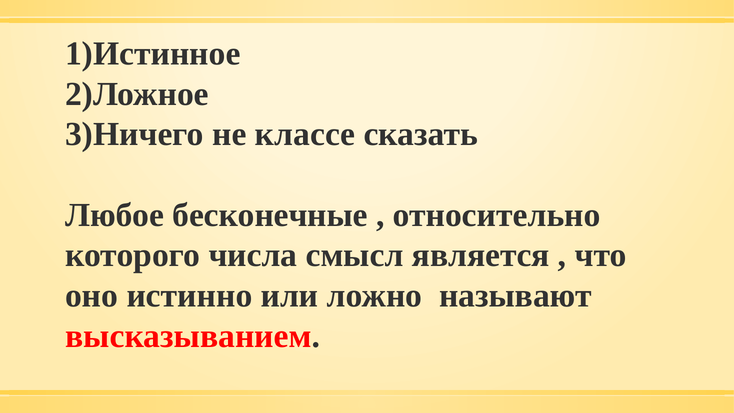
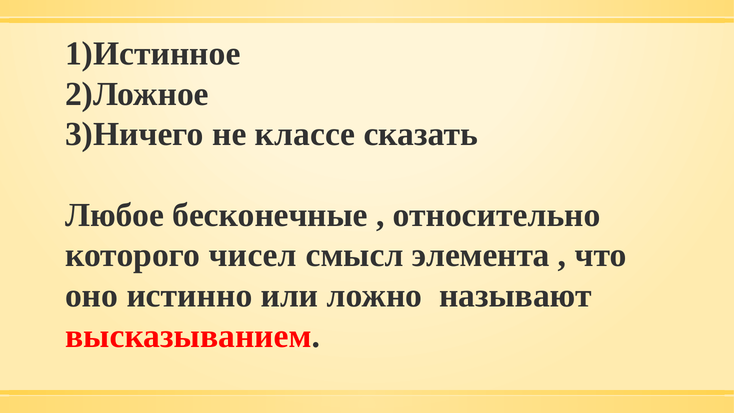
числа: числа -> чисел
является: является -> элемента
